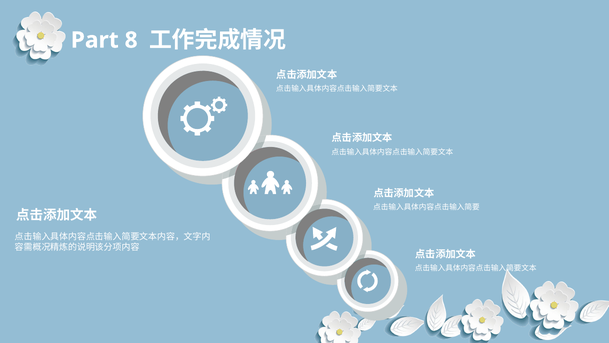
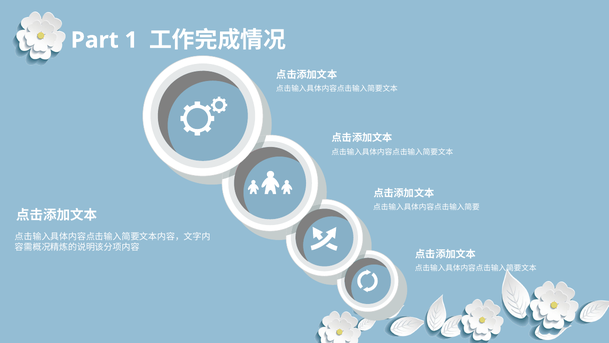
8: 8 -> 1
